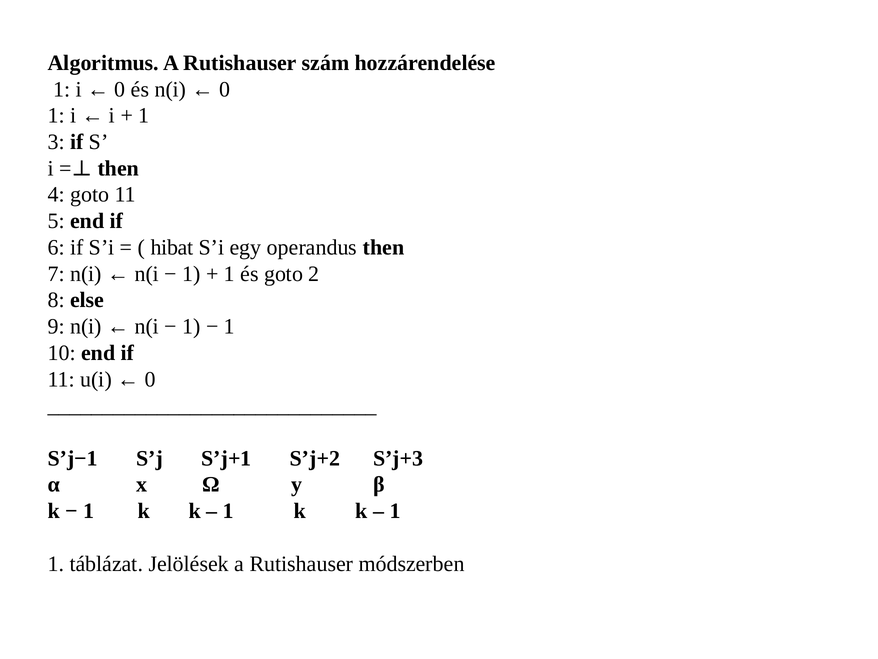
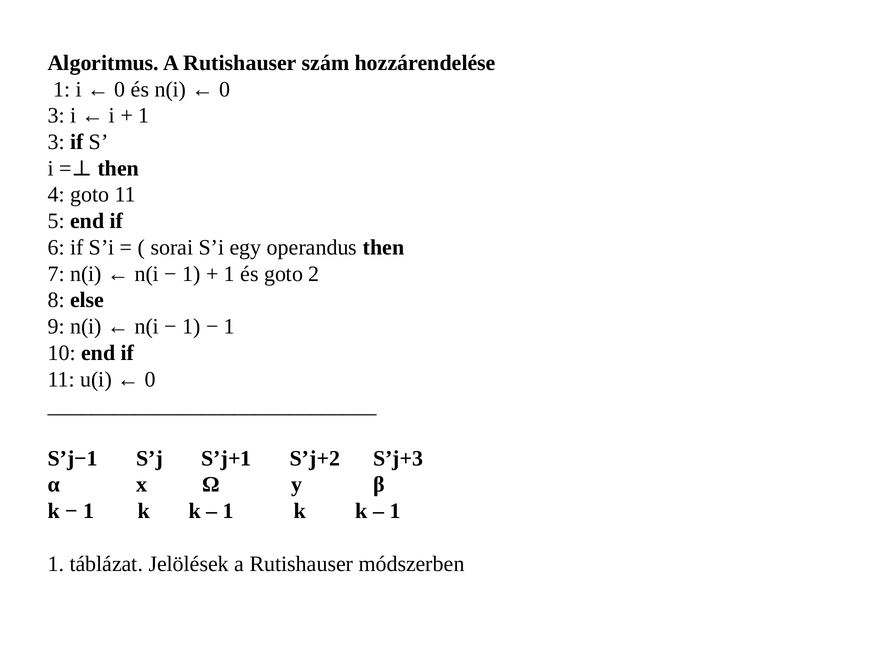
1 at (56, 116): 1 -> 3
hibat: hibat -> sorai
